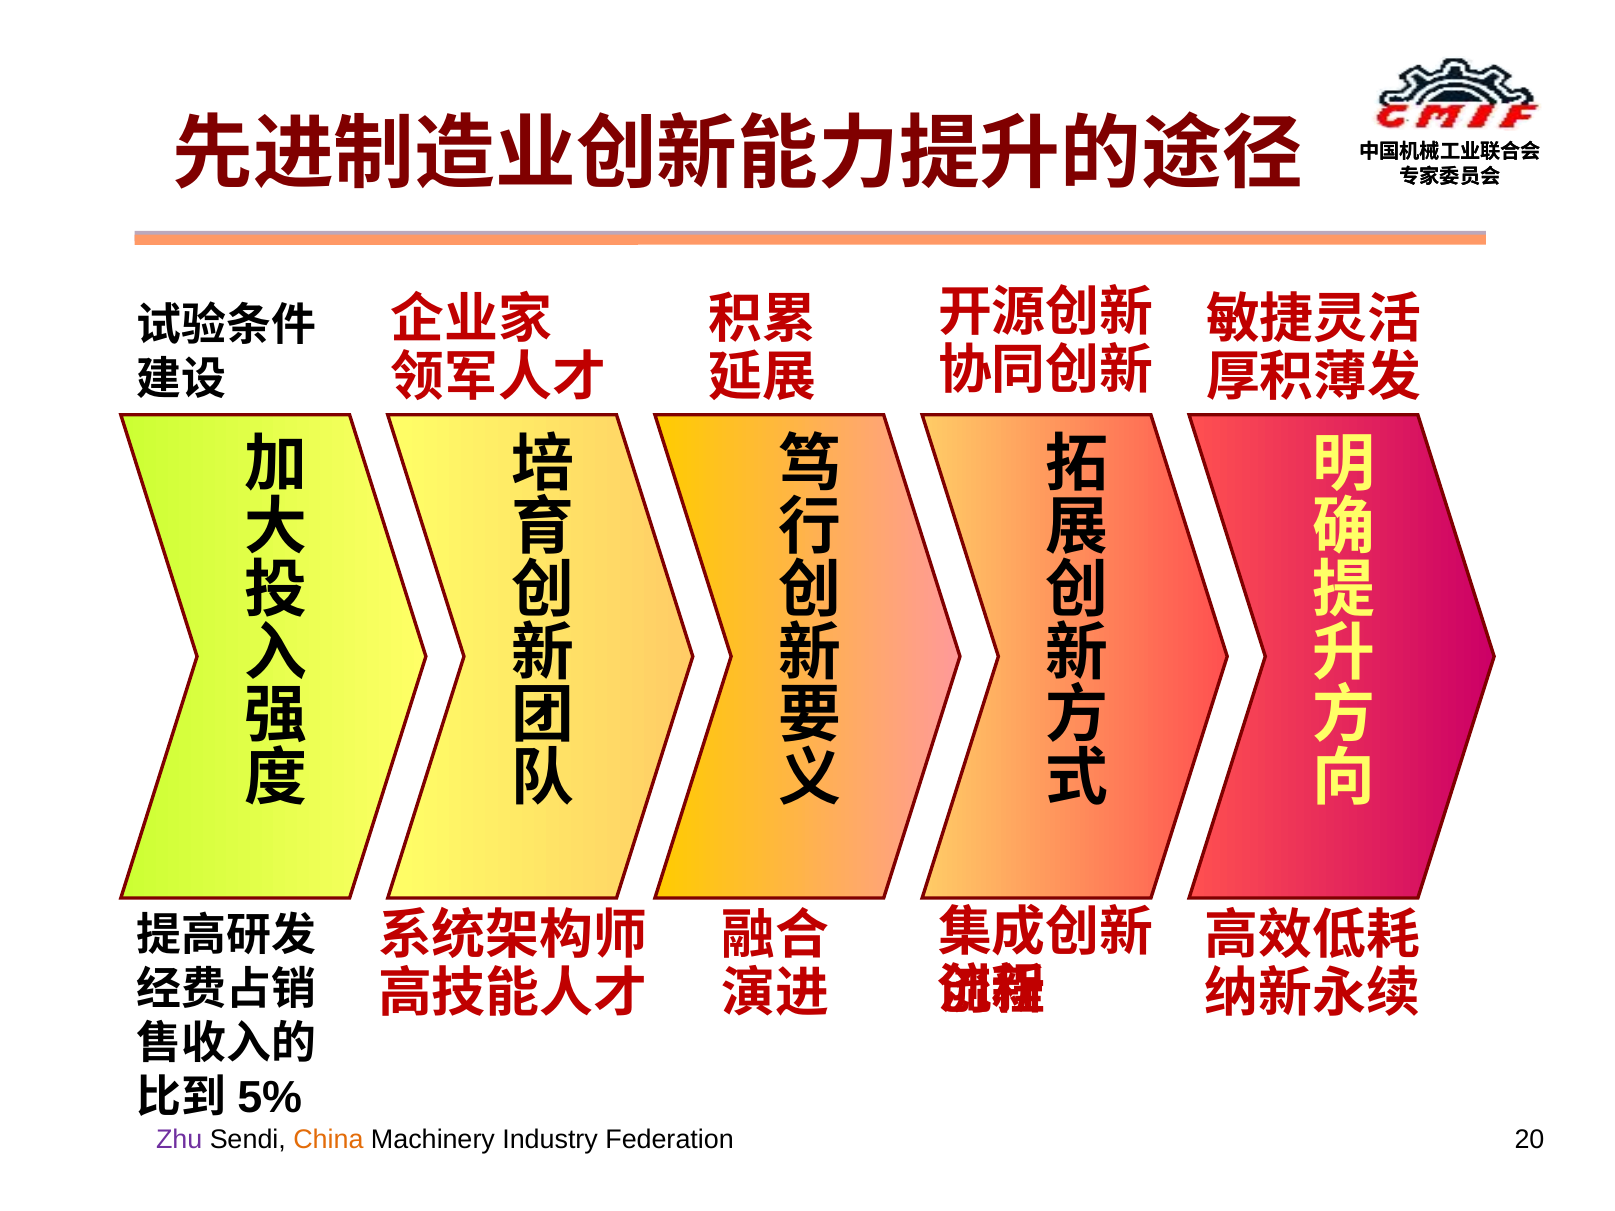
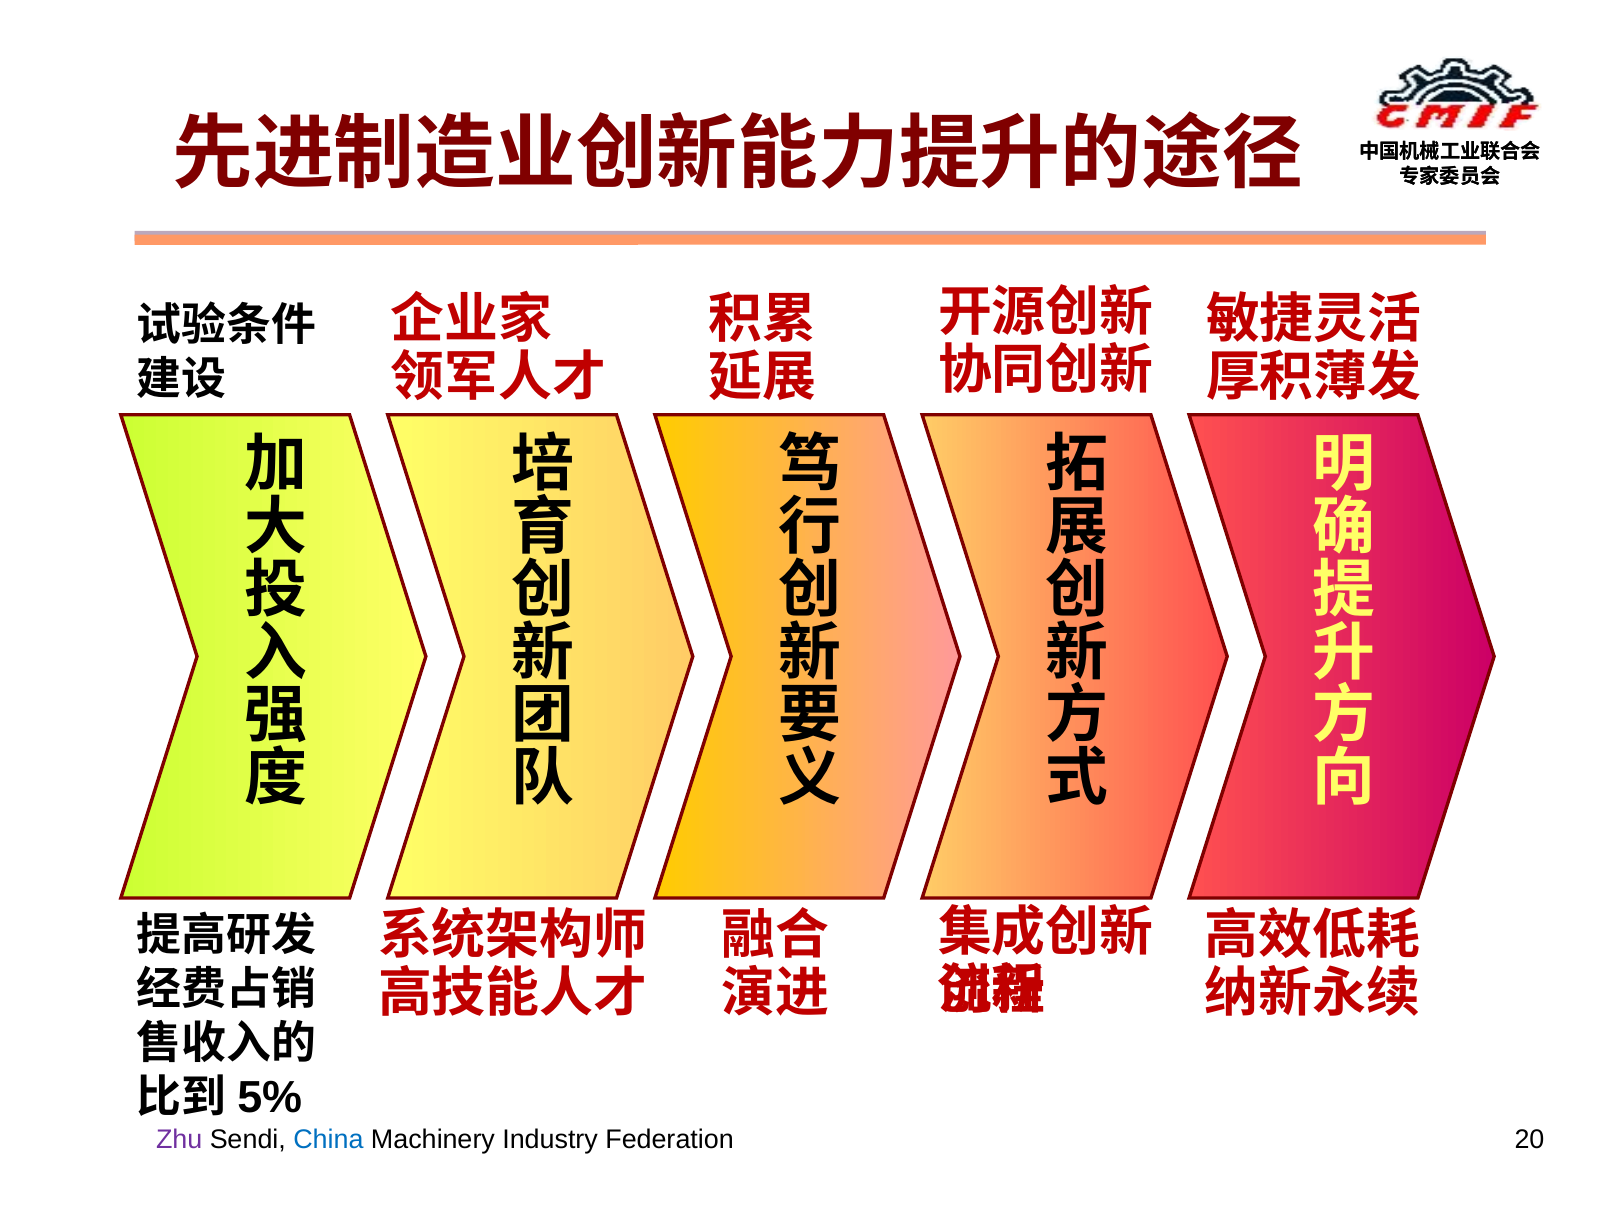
China colour: orange -> blue
